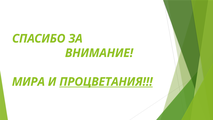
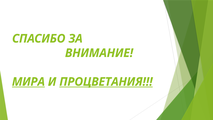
МИРА underline: none -> present
